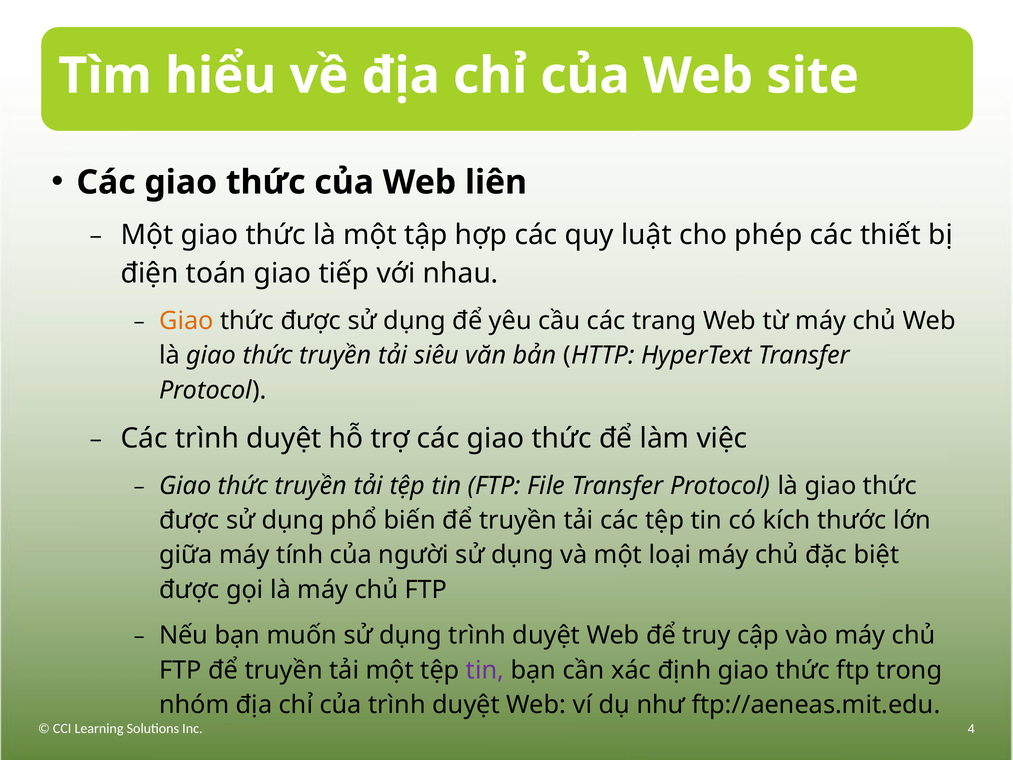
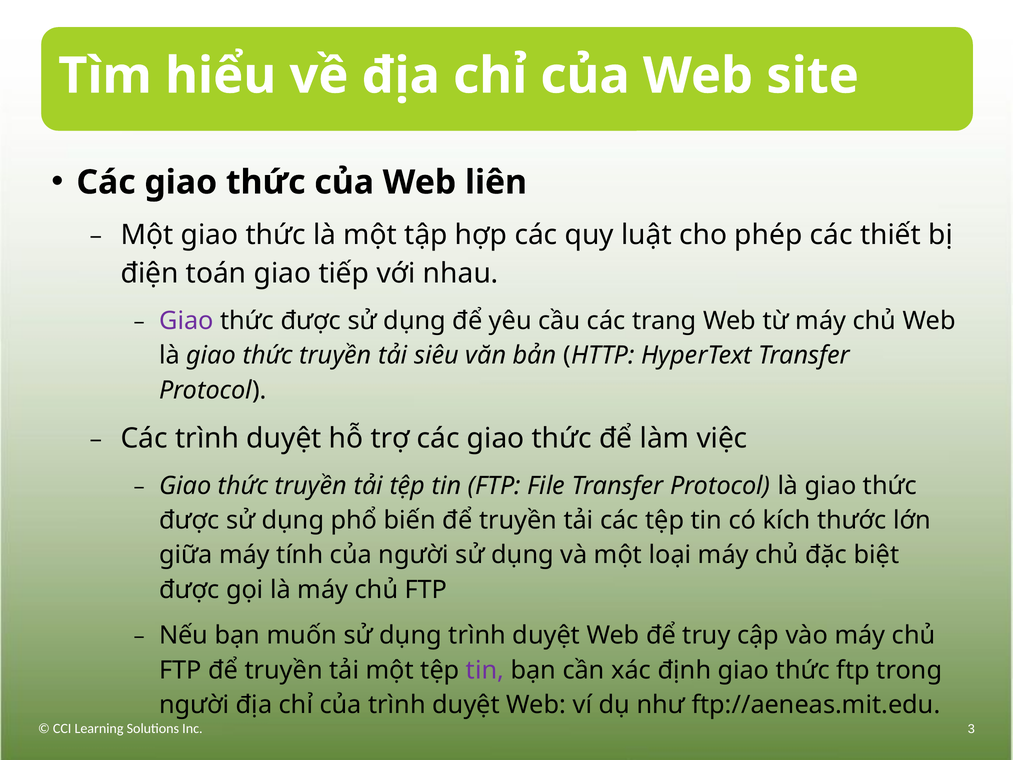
Giao at (186, 321) colour: orange -> purple
nhóm at (194, 705): nhóm -> người
4: 4 -> 3
